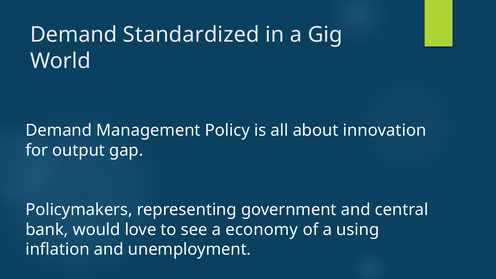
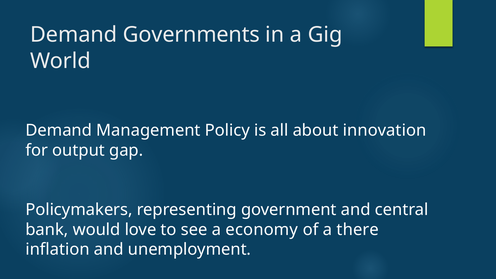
Standardized: Standardized -> Governments
using: using -> there
